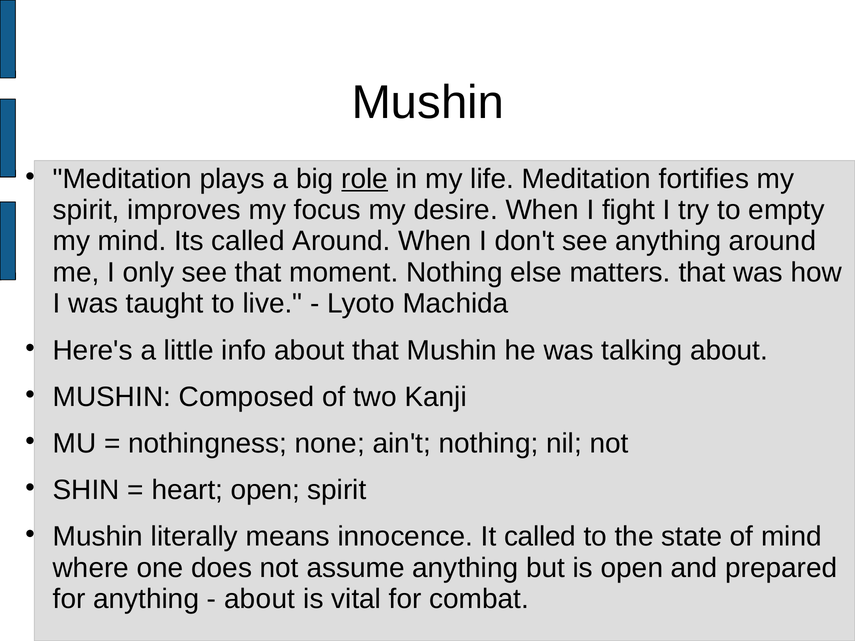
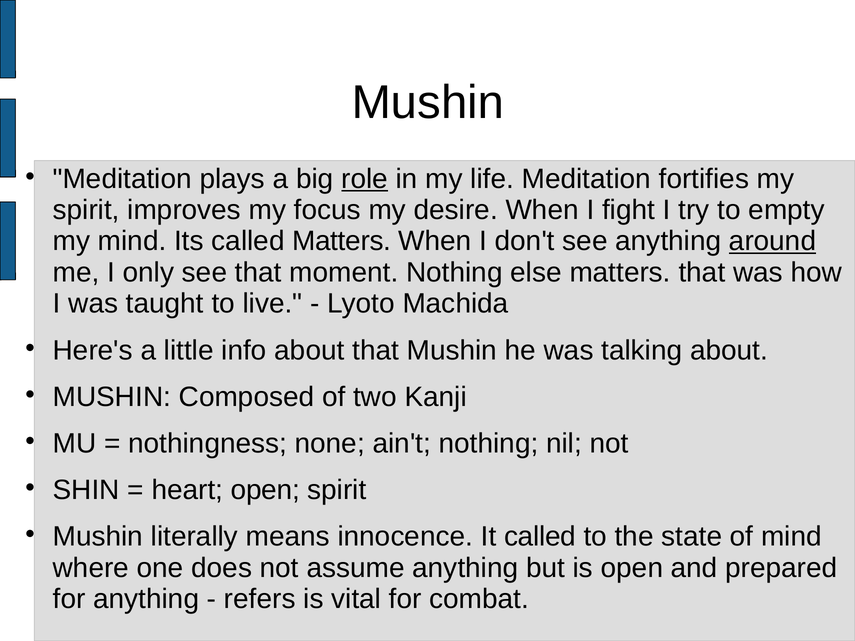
called Around: Around -> Matters
around at (773, 241) underline: none -> present
about at (260, 599): about -> refers
